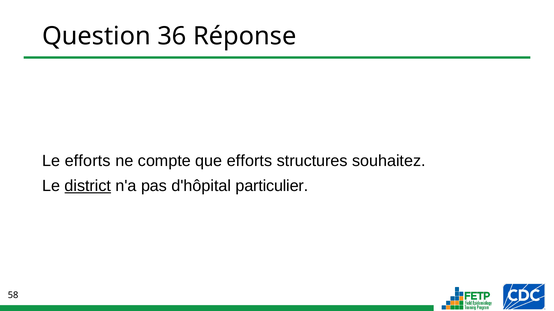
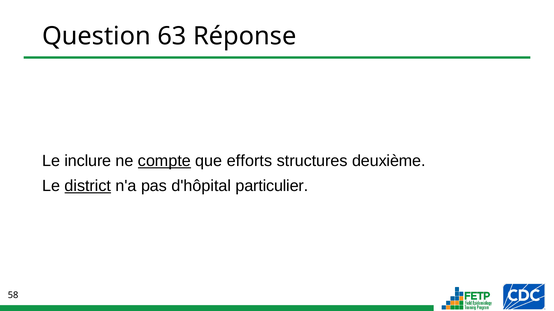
36: 36 -> 63
Le efforts: efforts -> inclure
compte underline: none -> present
souhaitez: souhaitez -> deuxième
